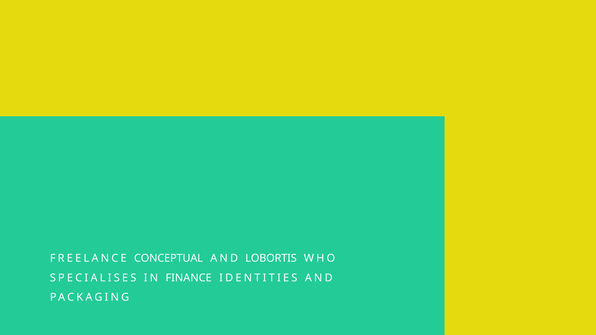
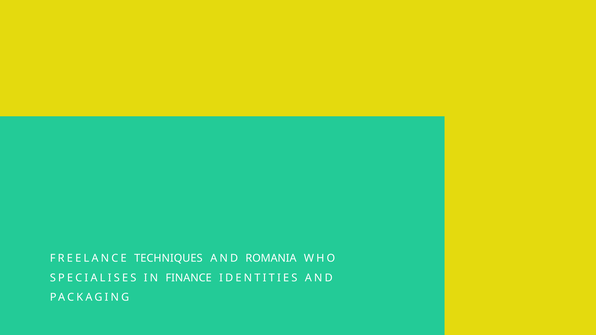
CONCEPTUAL: CONCEPTUAL -> TECHNIQUES
LOBORTIS: LOBORTIS -> ROMANIA
